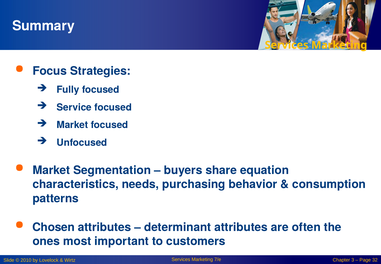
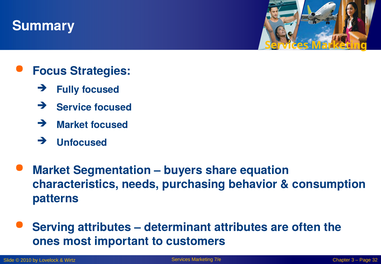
Chosen: Chosen -> Serving
